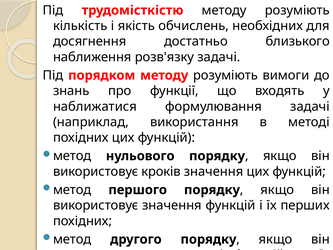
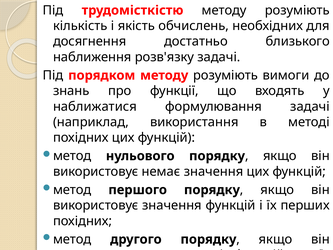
кроків: кроків -> немає
